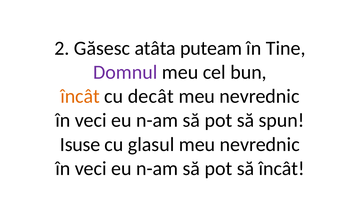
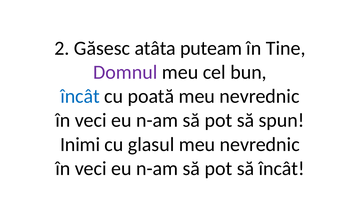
încât at (80, 96) colour: orange -> blue
decât: decât -> poată
Isuse: Isuse -> Inimi
